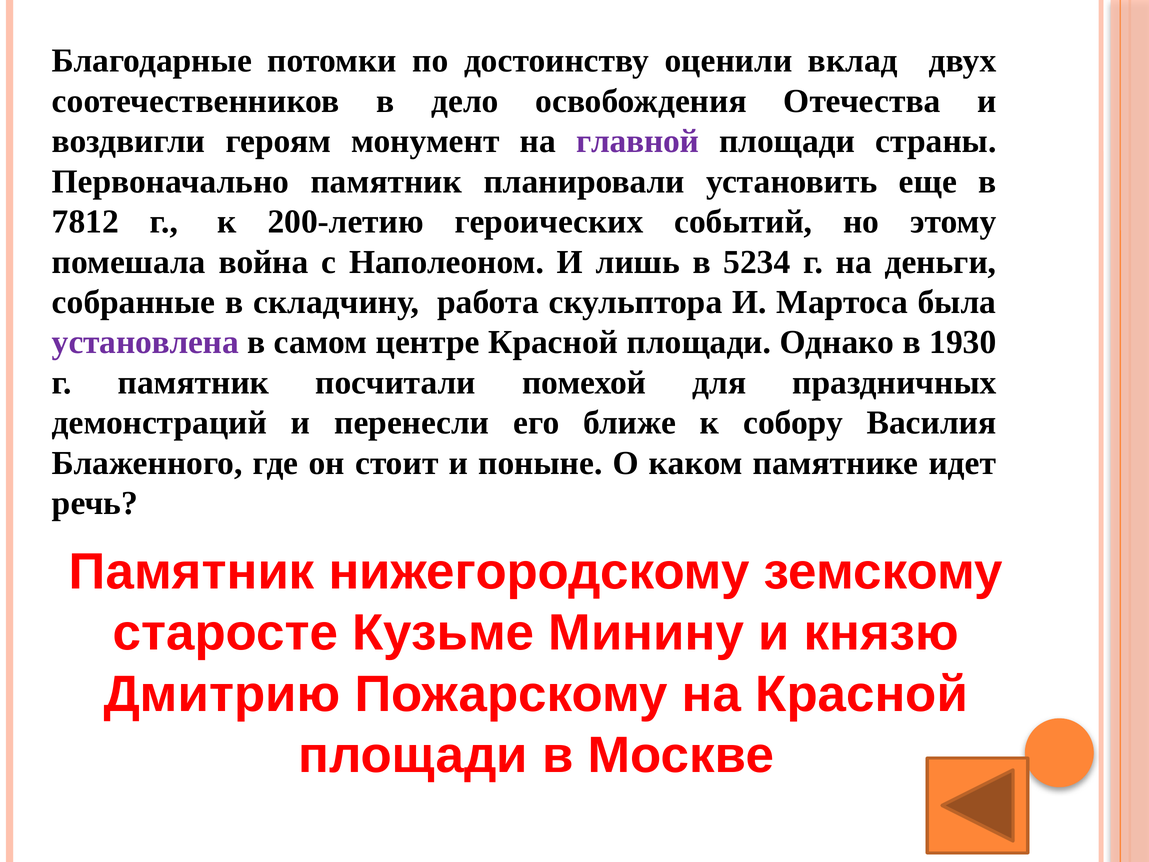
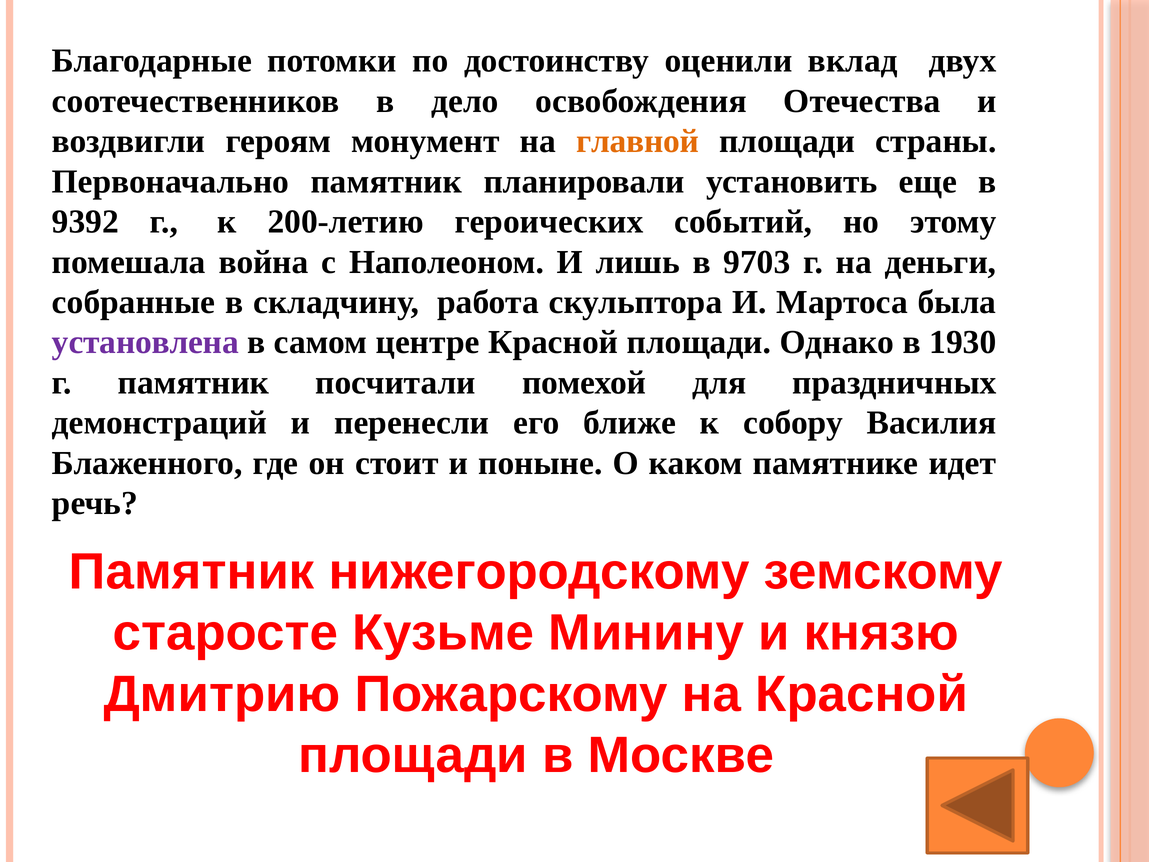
главной colour: purple -> orange
7812: 7812 -> 9392
5234: 5234 -> 9703
